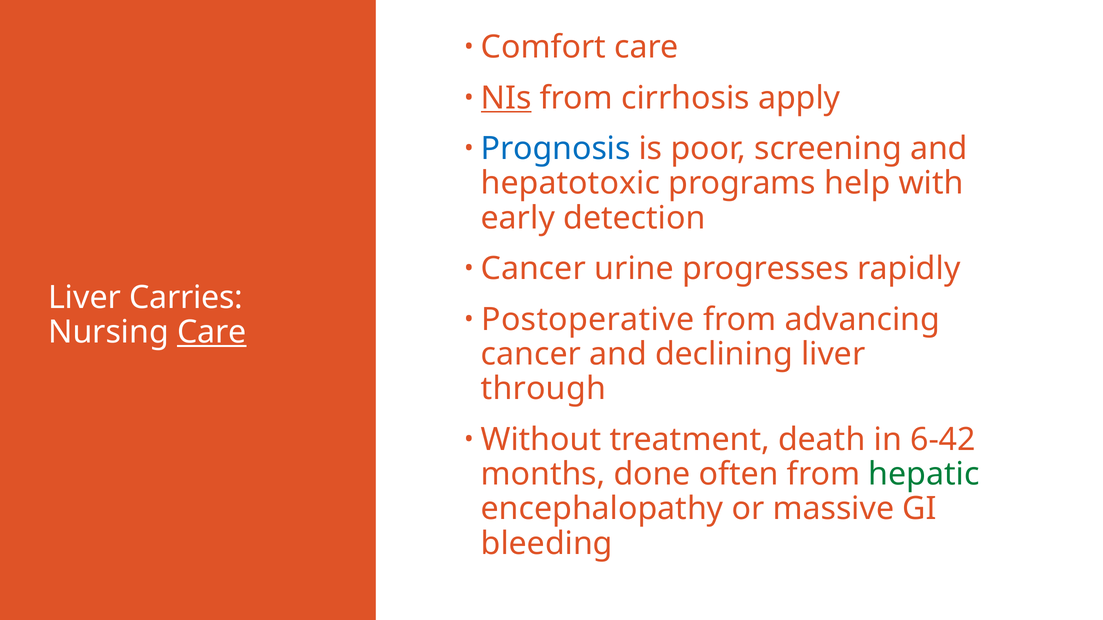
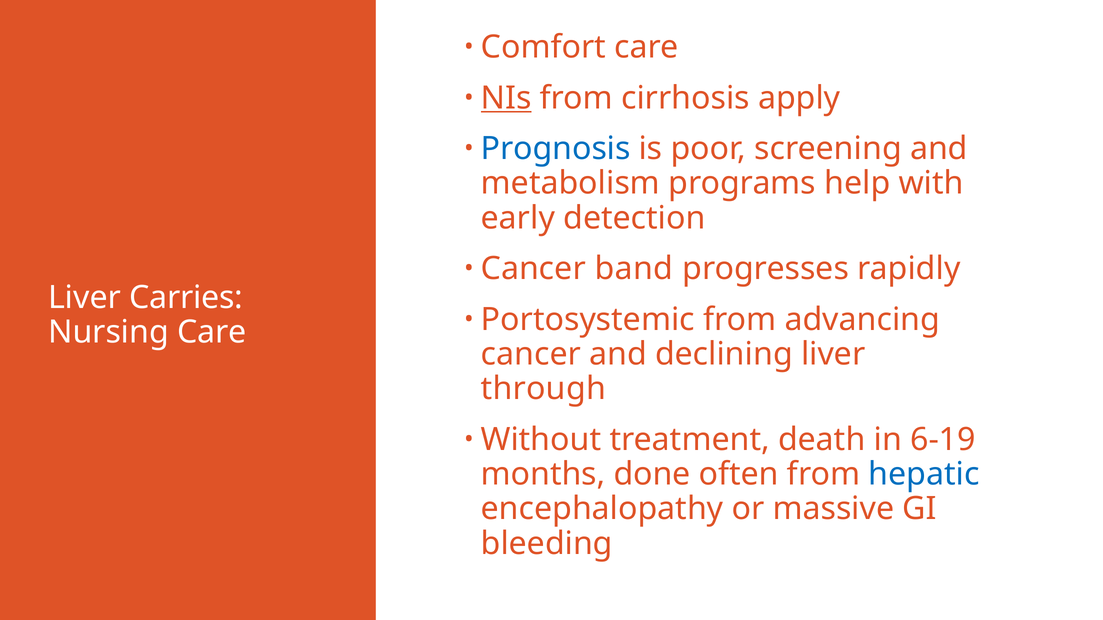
hepatotoxic: hepatotoxic -> metabolism
urine: urine -> band
Postoperative: Postoperative -> Portosystemic
Care at (212, 332) underline: present -> none
6-42: 6-42 -> 6-19
hepatic colour: green -> blue
